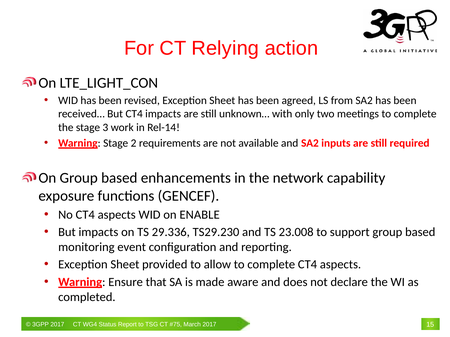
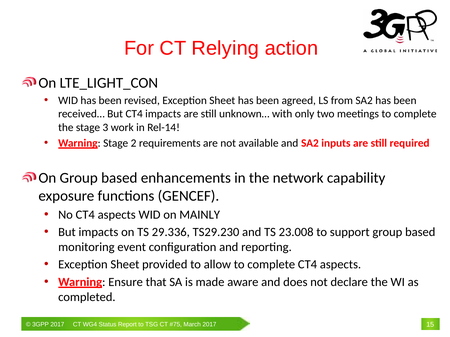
ENABLE: ENABLE -> MAINLY
